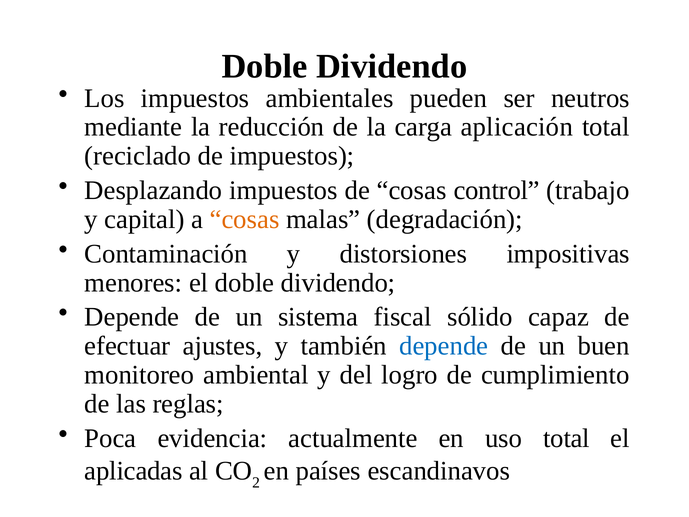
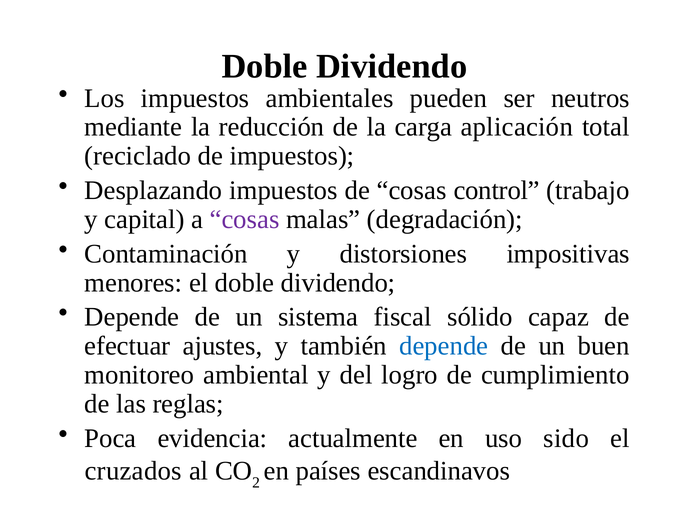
cosas at (245, 219) colour: orange -> purple
uso total: total -> sido
aplicadas: aplicadas -> cruzados
